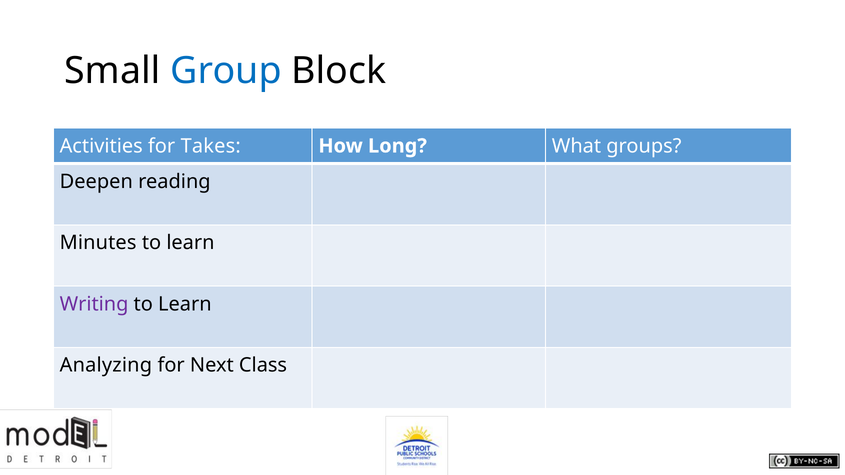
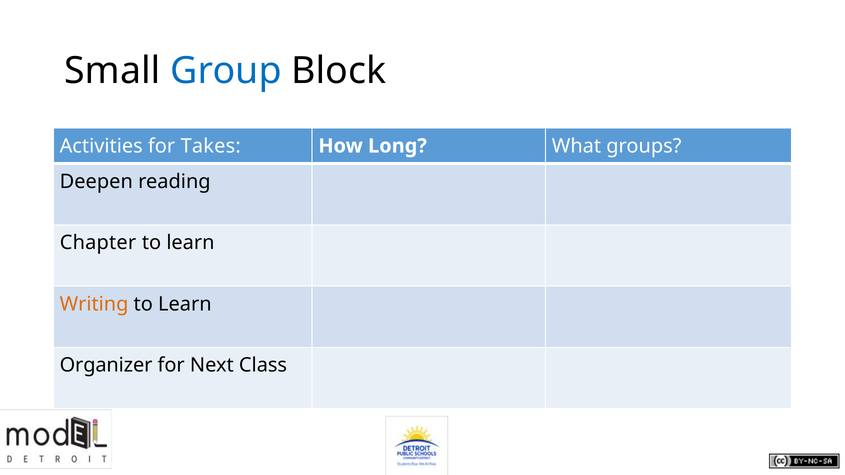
Minutes: Minutes -> Chapter
Writing colour: purple -> orange
Analyzing: Analyzing -> Organizer
